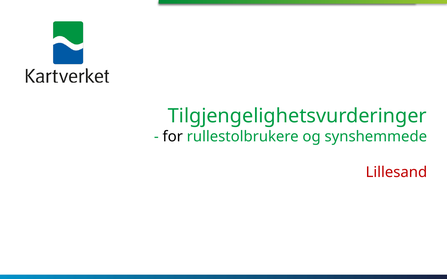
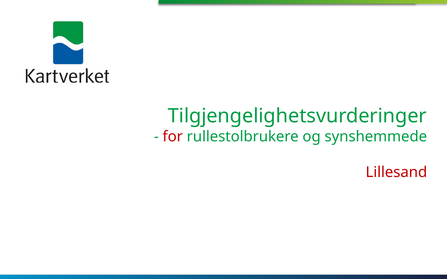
for colour: black -> red
